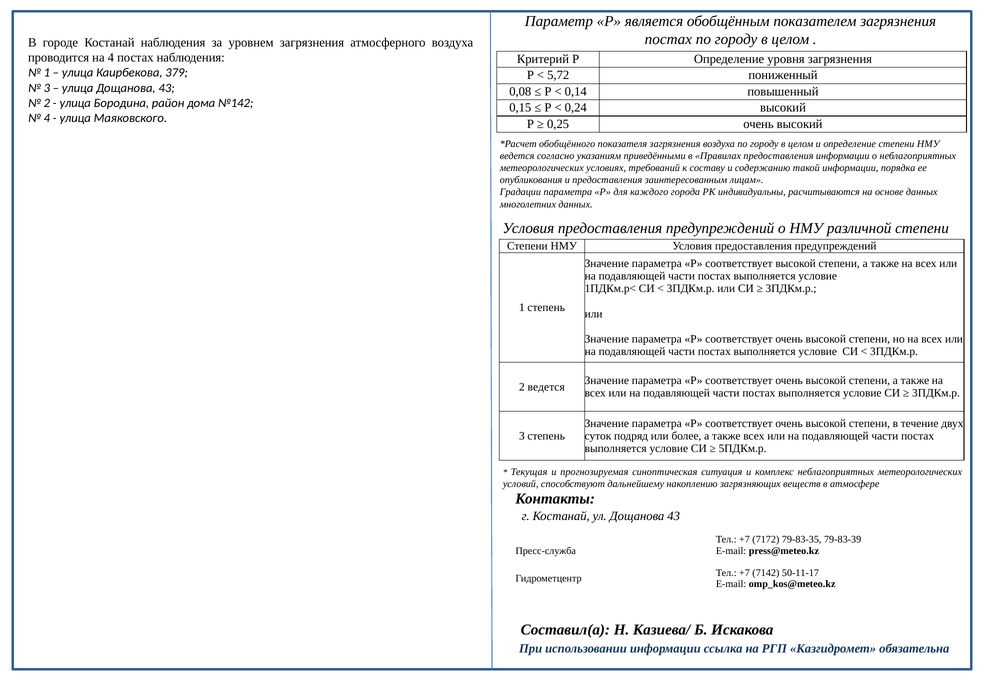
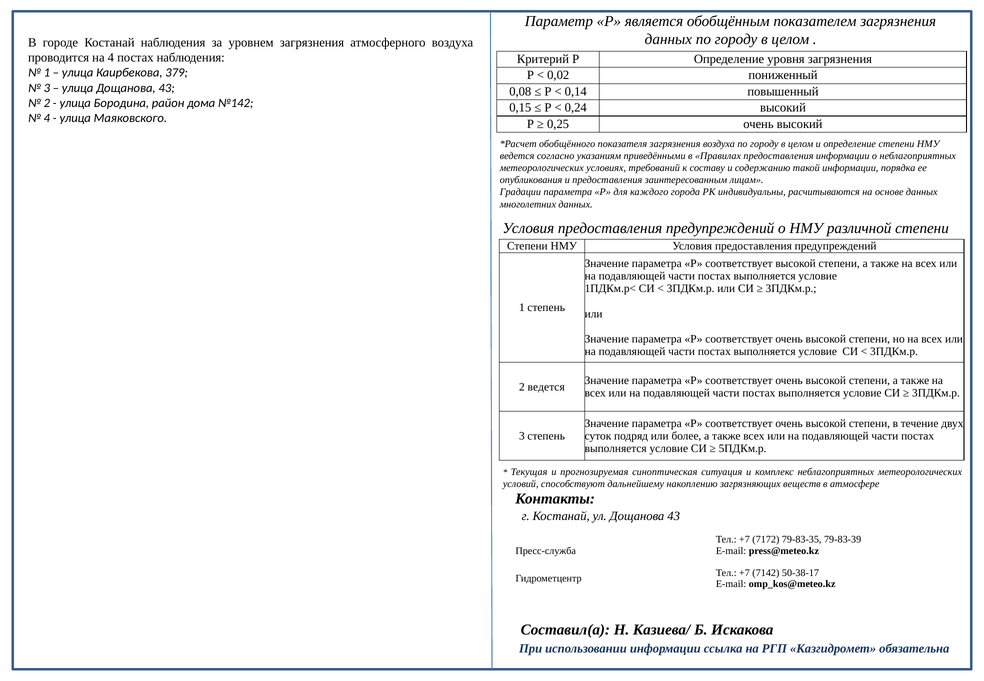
постах at (668, 39): постах -> данных
5,72: 5,72 -> 0,02
50-11-17: 50-11-17 -> 50-38-17
